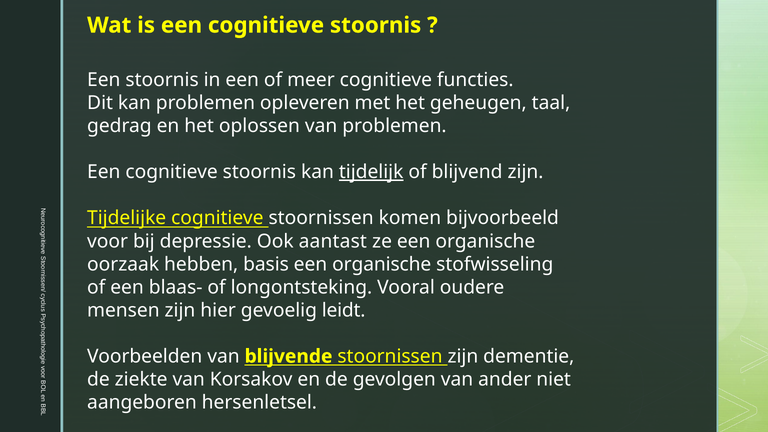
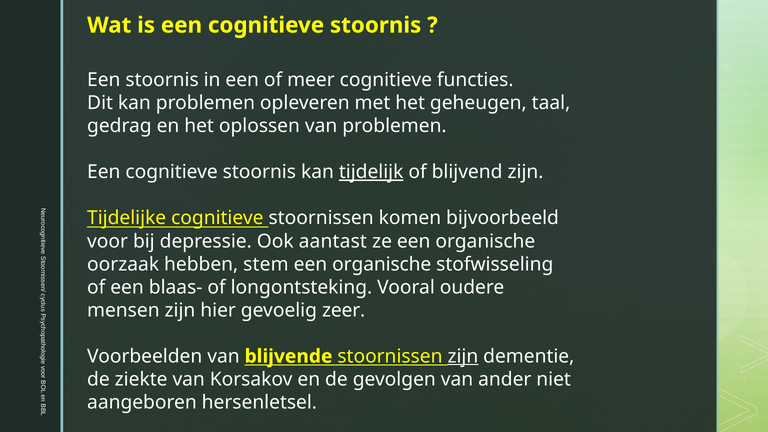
basis: basis -> stem
leidt: leidt -> zeer
zijn at (463, 356) underline: none -> present
